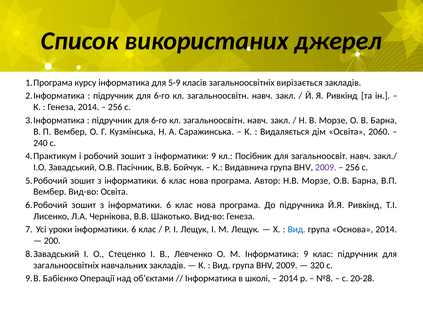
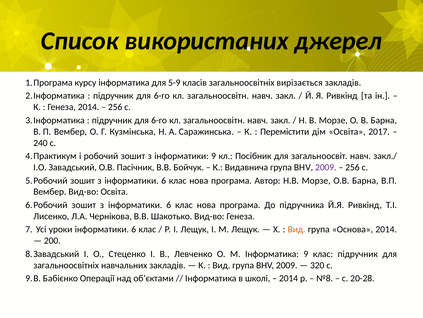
Видаляється: Видаляється -> Перемістити
2060: 2060 -> 2017
Вид at (297, 229) colour: blue -> orange
